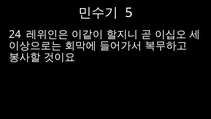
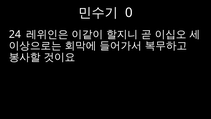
5: 5 -> 0
